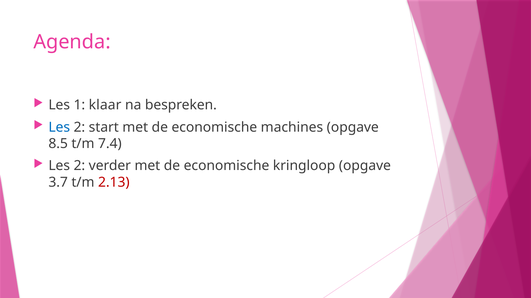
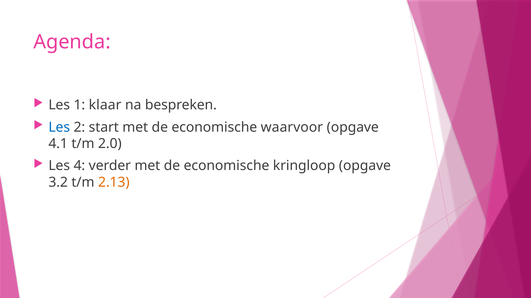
machines: machines -> waarvoor
8.5: 8.5 -> 4.1
7.4: 7.4 -> 2.0
2 at (79, 166): 2 -> 4
3.7: 3.7 -> 3.2
2.13 colour: red -> orange
